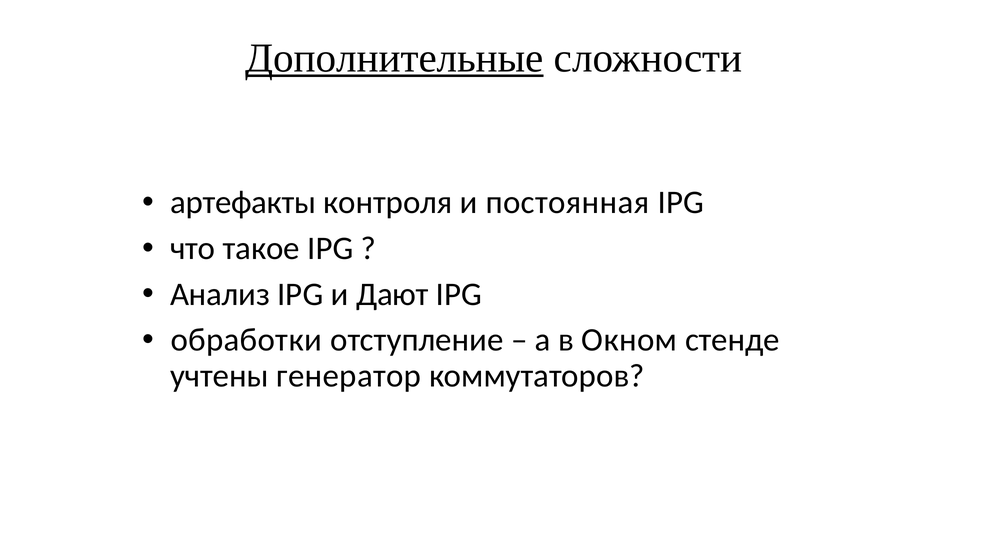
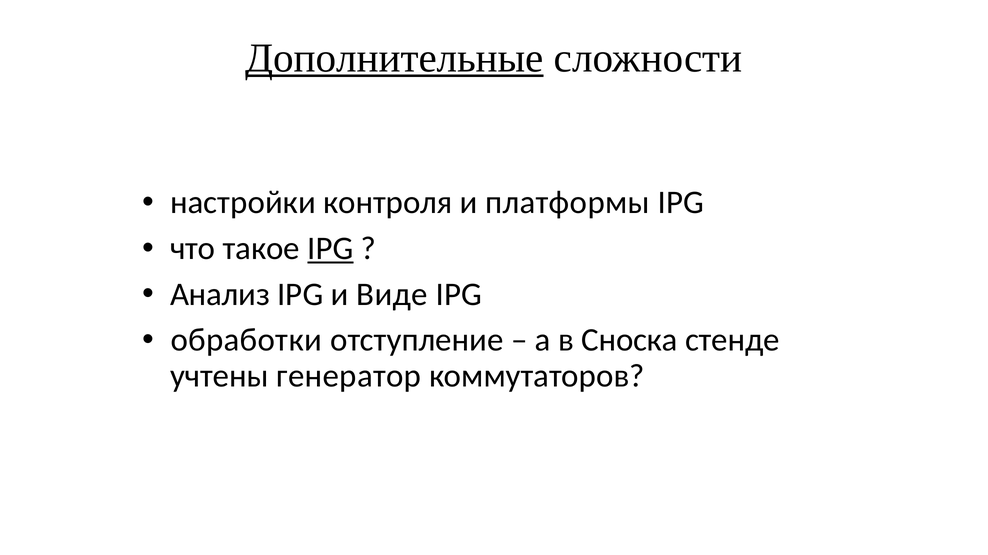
артефакты: артефакты -> настройки
постоянная: постоянная -> платформы
IPG at (330, 249) underline: none -> present
Дают: Дают -> Виде
Окном: Окном -> Сноска
